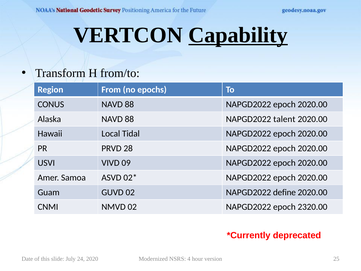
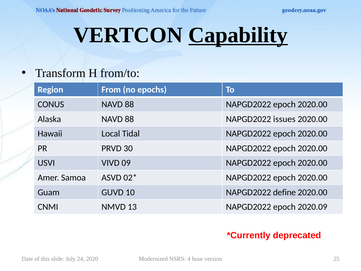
talent: talent -> issues
28: 28 -> 30
GUVD 02: 02 -> 10
NMVD 02: 02 -> 13
2320.00: 2320.00 -> 2020.09
